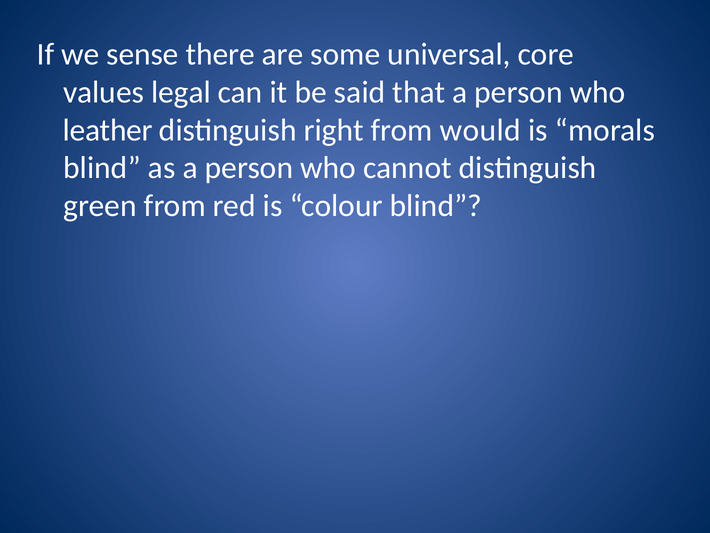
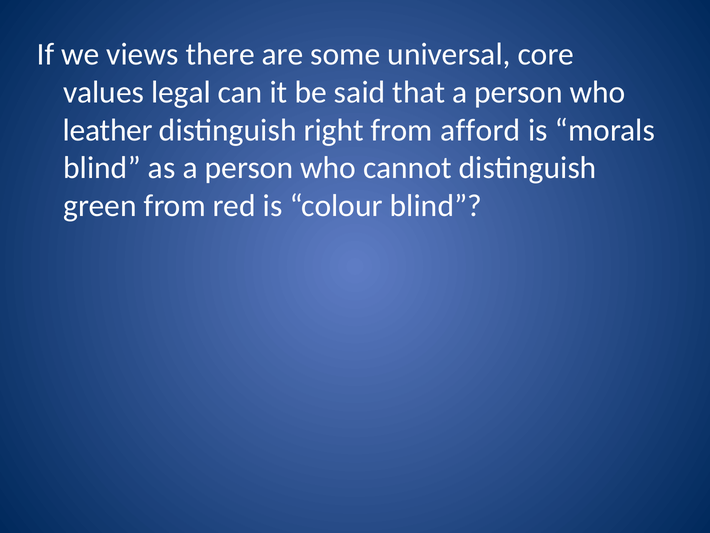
sense: sense -> views
would: would -> afford
